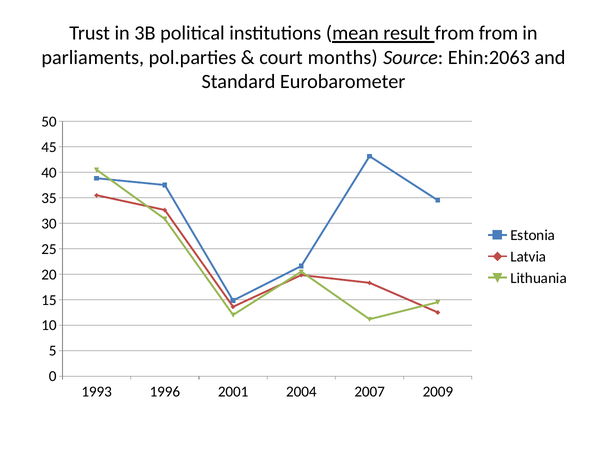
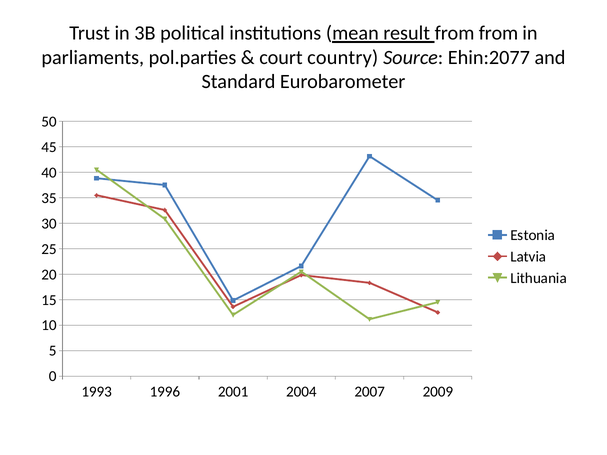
months: months -> country
Ehin:2063: Ehin:2063 -> Ehin:2077
